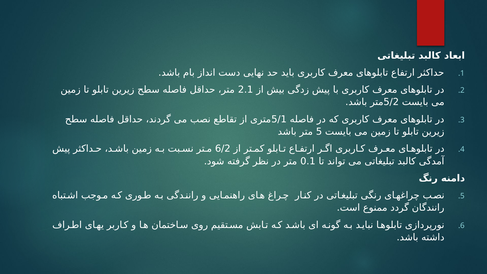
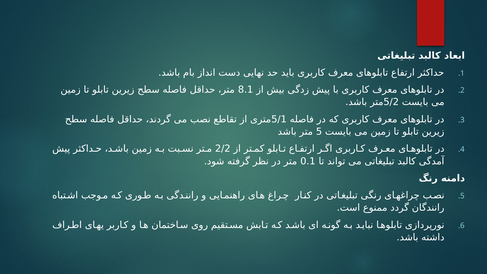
2.1: 2.1 -> 8.1
6/2: 6/2 -> 2/2
